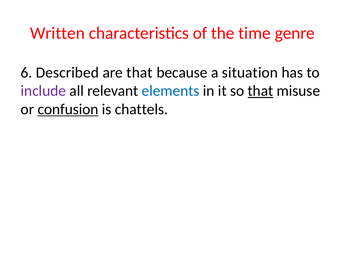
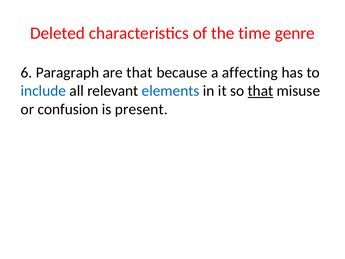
Written: Written -> Deleted
Described: Described -> Paragraph
situation: situation -> affecting
include colour: purple -> blue
confusion underline: present -> none
chattels: chattels -> present
